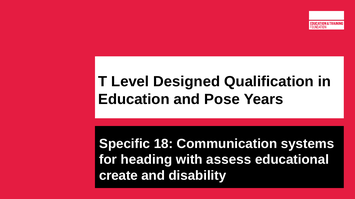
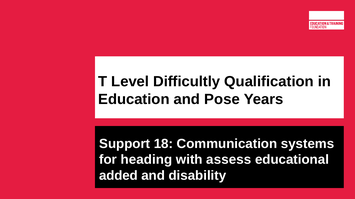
Designed: Designed -> Difficultly
Specific: Specific -> Support
create: create -> added
